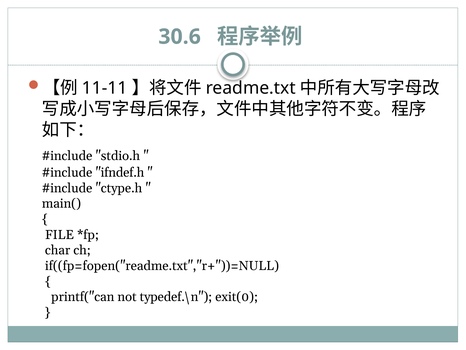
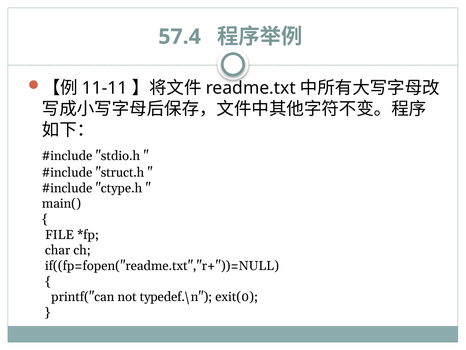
30.6: 30.6 -> 57.4
ifndef.h: ifndef.h -> struct.h
